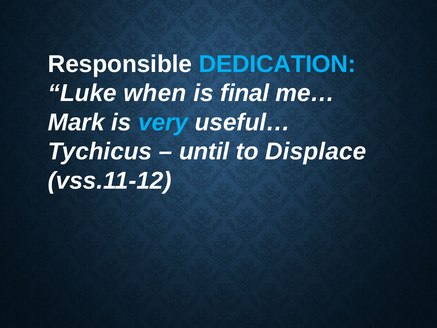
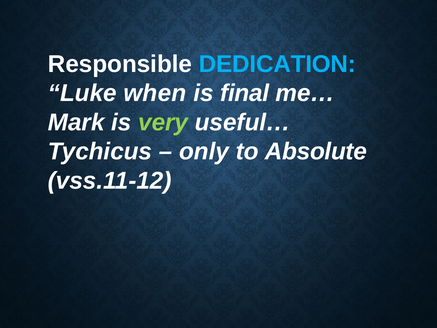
very colour: light blue -> light green
until: until -> only
Displace: Displace -> Absolute
